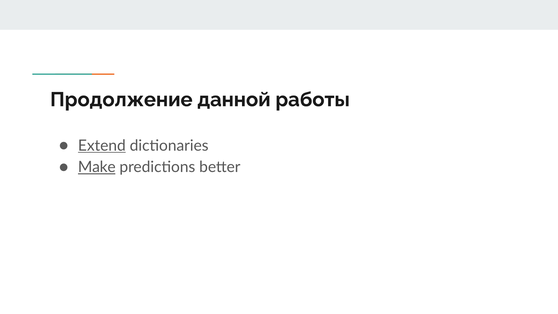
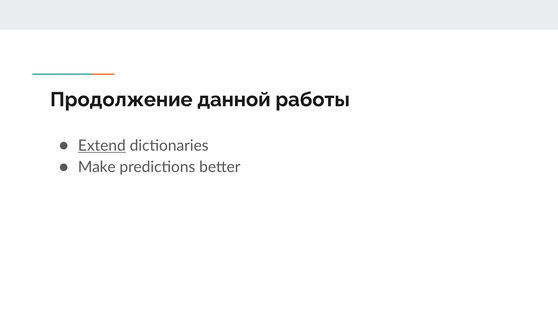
Make underline: present -> none
